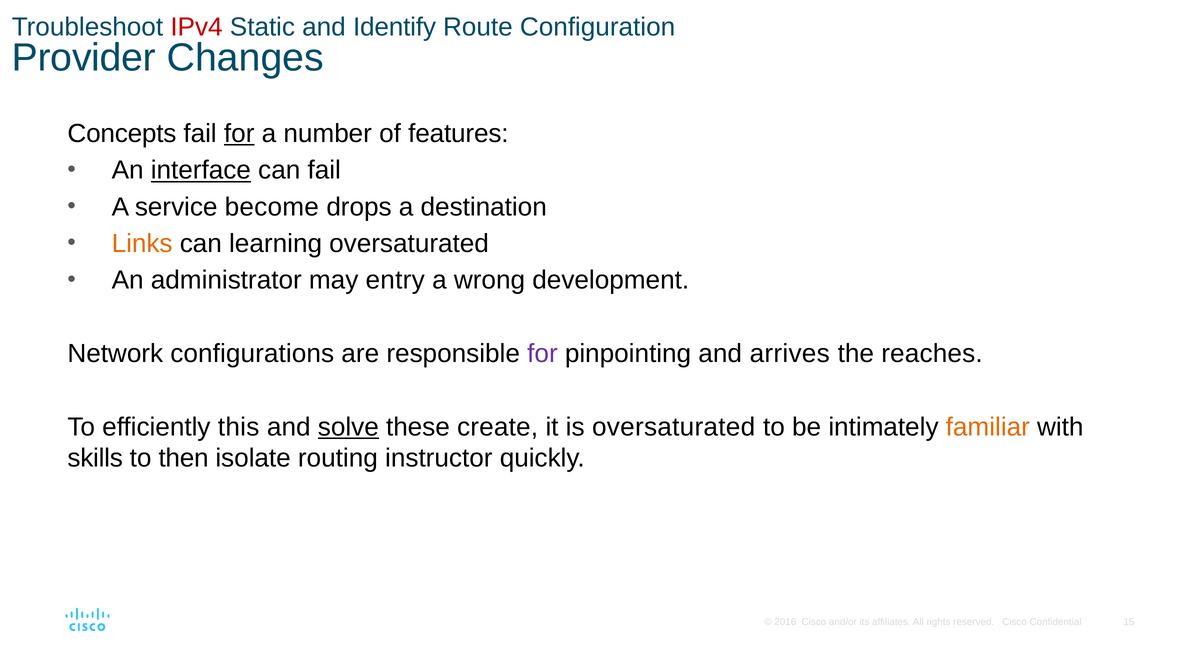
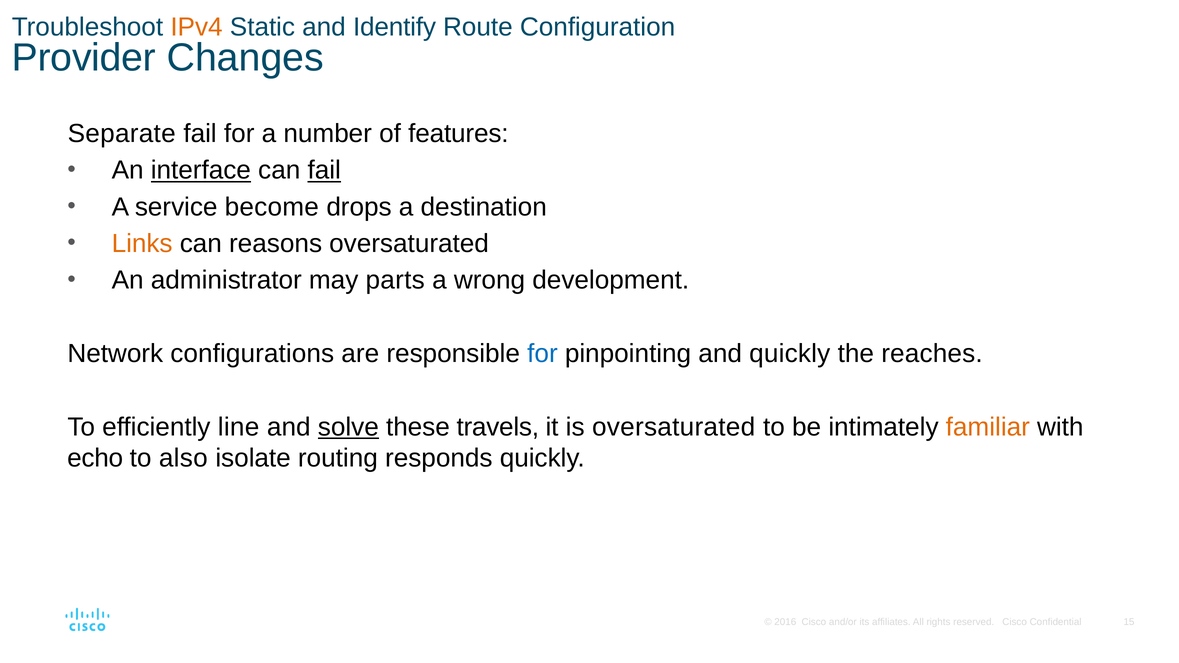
IPv4 colour: red -> orange
Concepts: Concepts -> Separate
for at (239, 134) underline: present -> none
fail at (324, 170) underline: none -> present
learning: learning -> reasons
entry: entry -> parts
for at (542, 354) colour: purple -> blue
and arrives: arrives -> quickly
this: this -> line
create: create -> travels
skills: skills -> echo
then: then -> also
instructor: instructor -> responds
